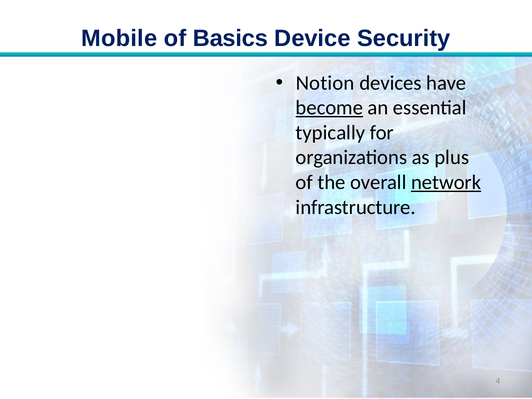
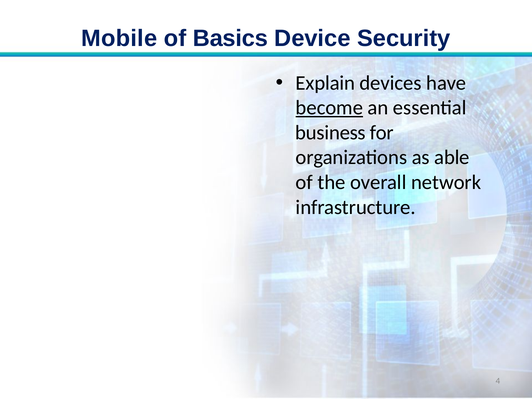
Notion: Notion -> Explain
typically: typically -> business
plus: plus -> able
network underline: present -> none
